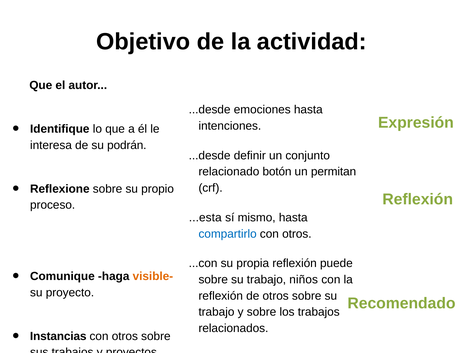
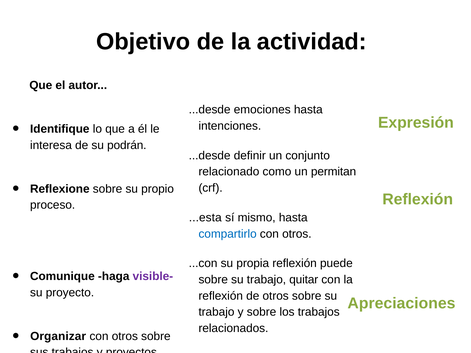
botón: botón -> como
visible- colour: orange -> purple
niños: niños -> quitar
Recomendado: Recomendado -> Apreciaciones
Instancias: Instancias -> Organizar
